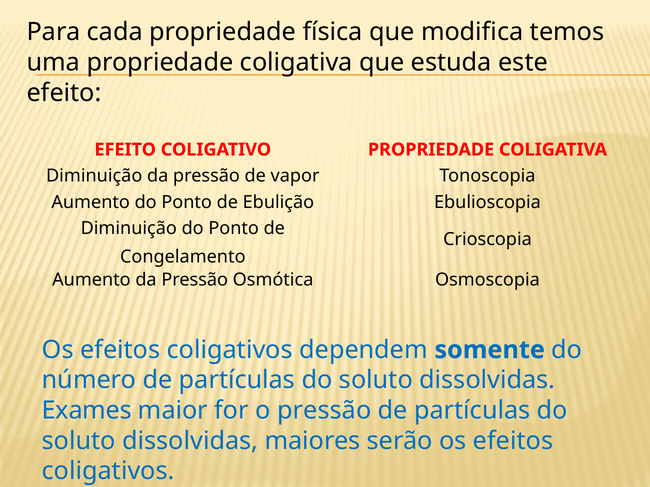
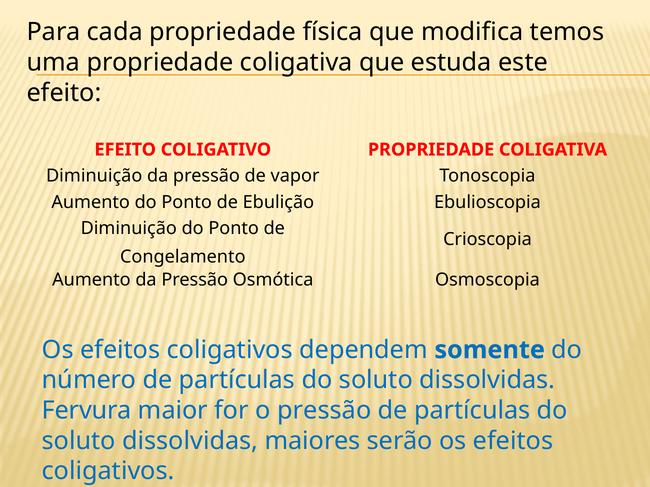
Exames: Exames -> Fervura
